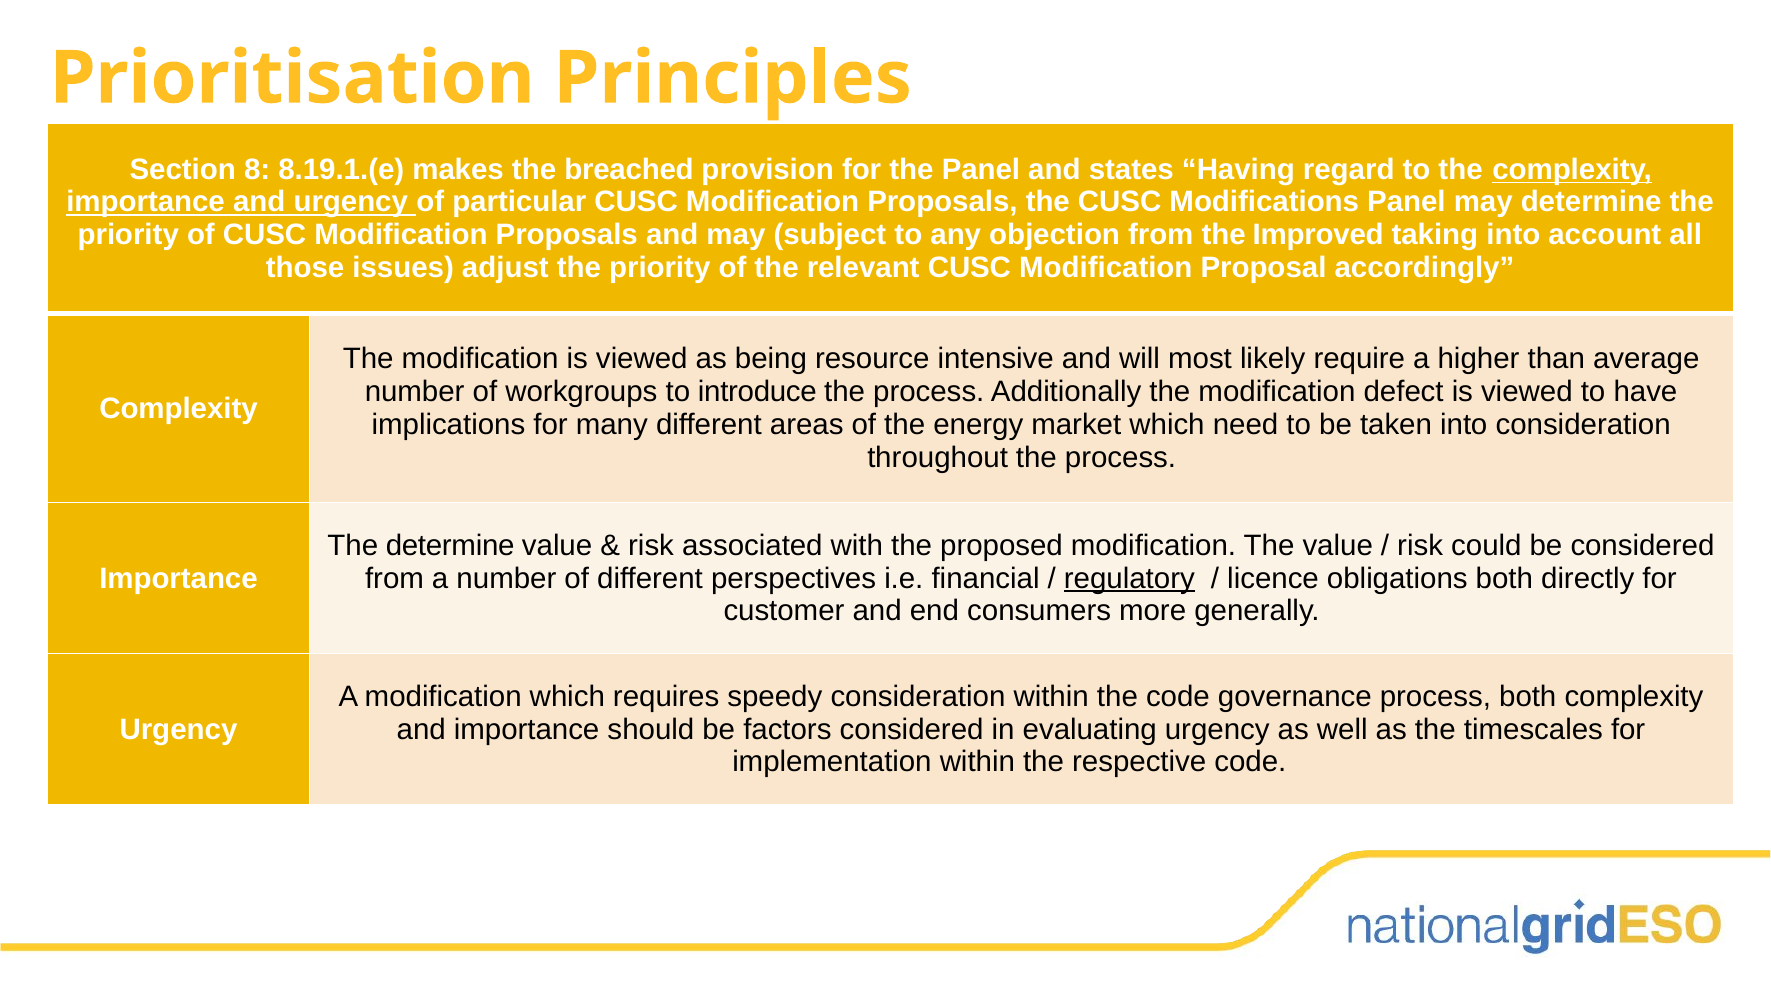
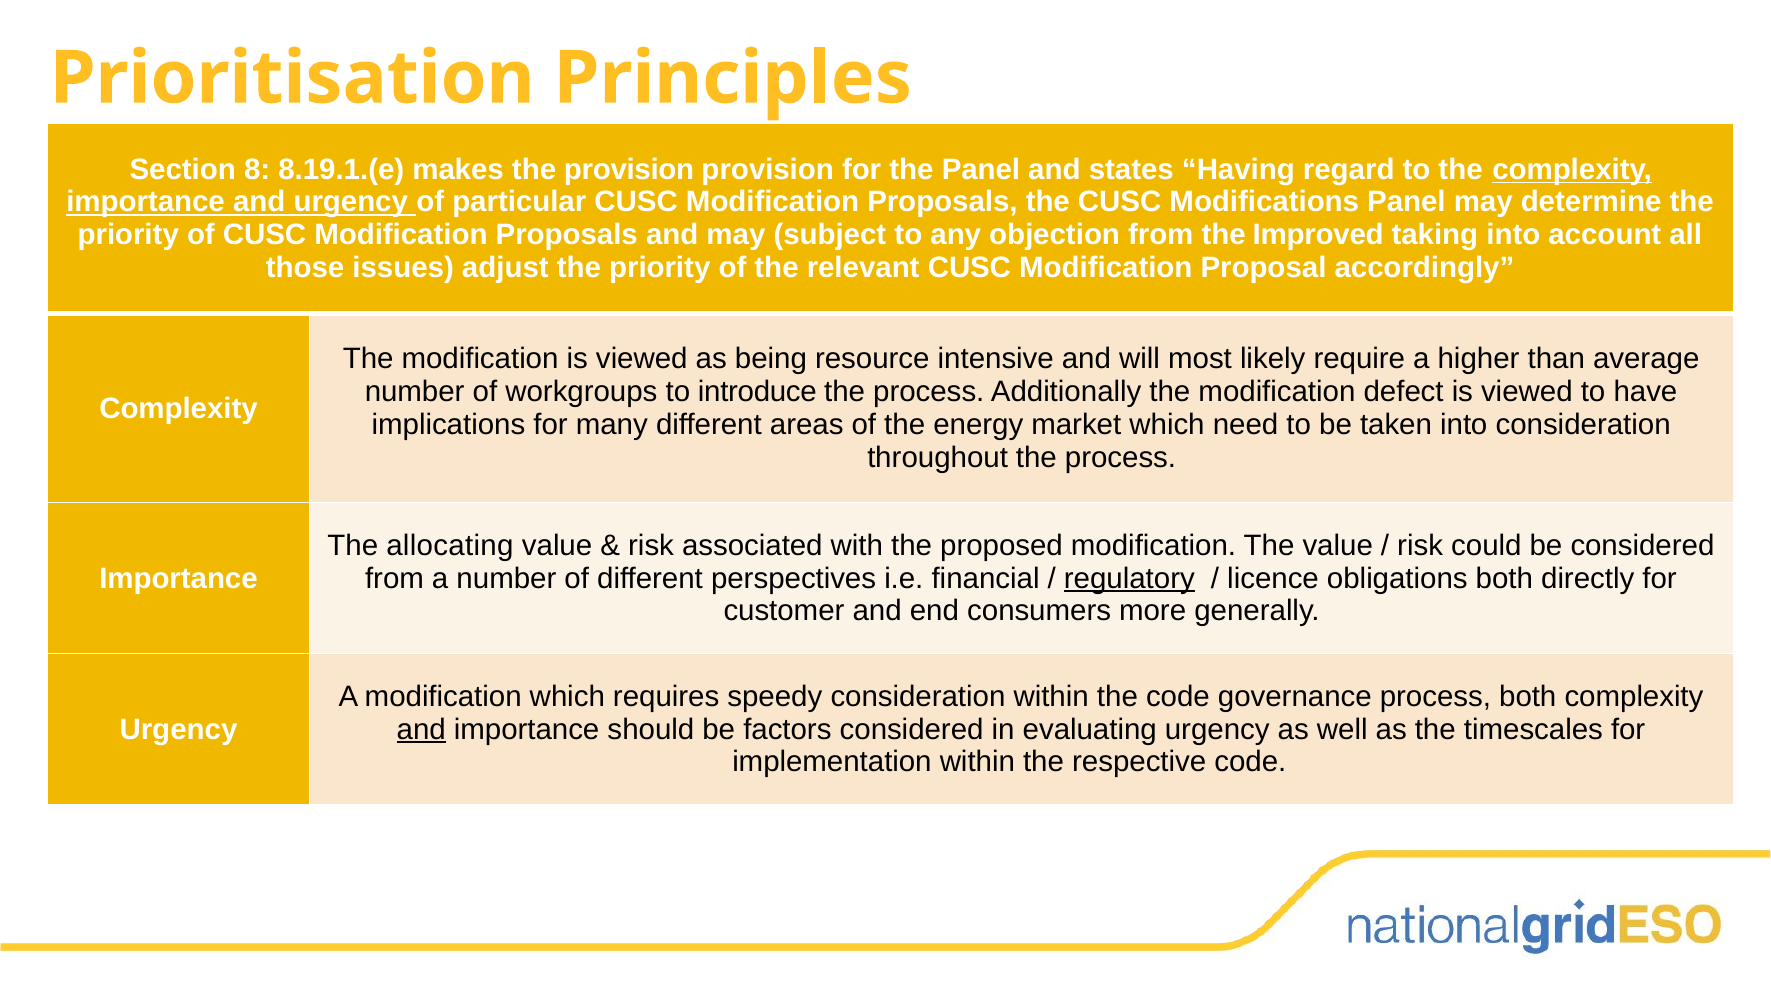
the breached: breached -> provision
The determine: determine -> allocating
and at (421, 730) underline: none -> present
